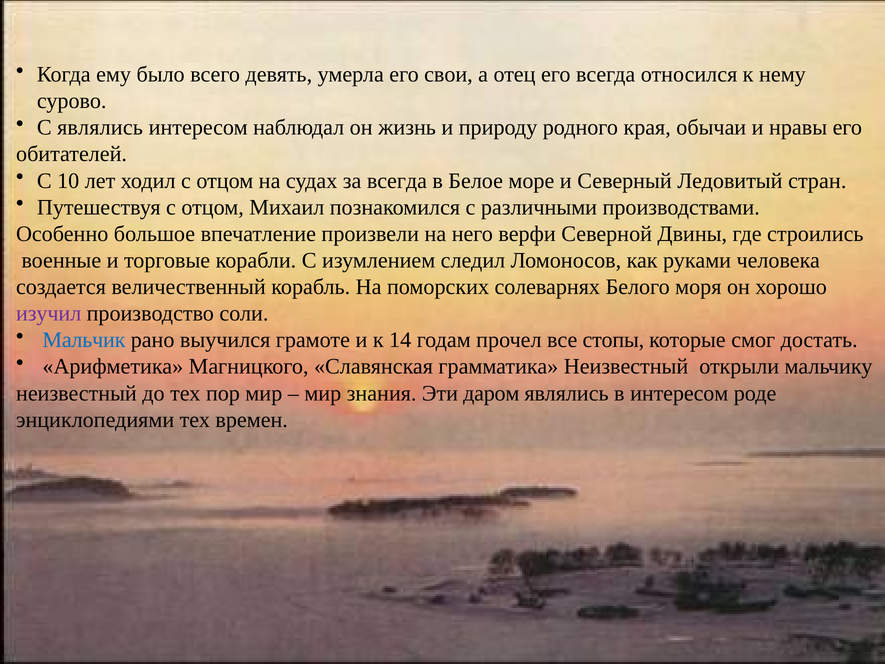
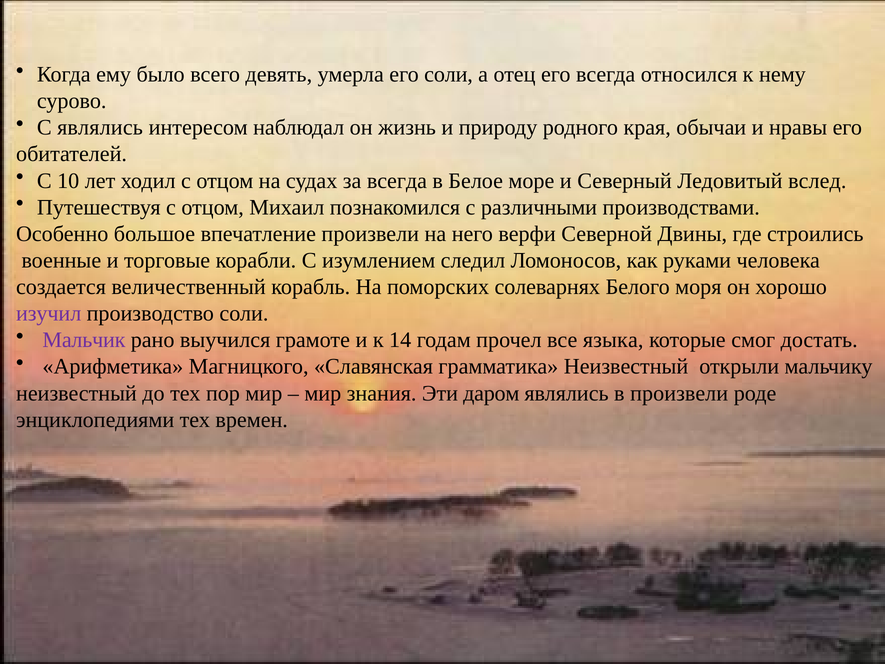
его свои: свои -> соли
стран: стран -> вслед
Мальчик colour: blue -> purple
стопы: стопы -> языка
в интересом: интересом -> произвели
